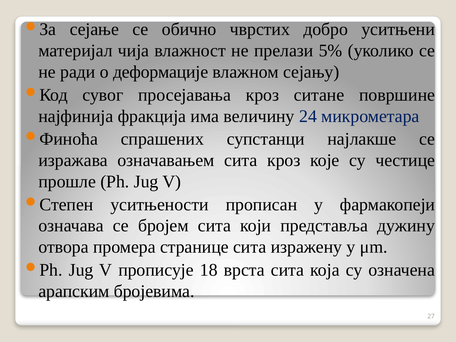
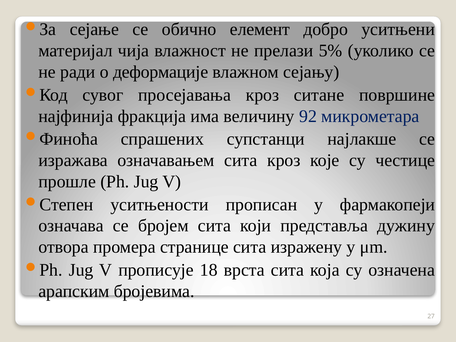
чврстих: чврстих -> елемент
24: 24 -> 92
